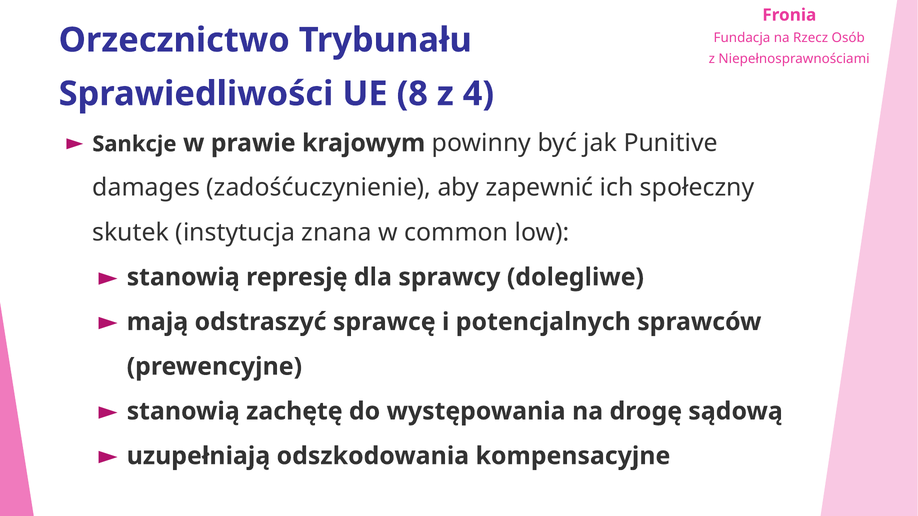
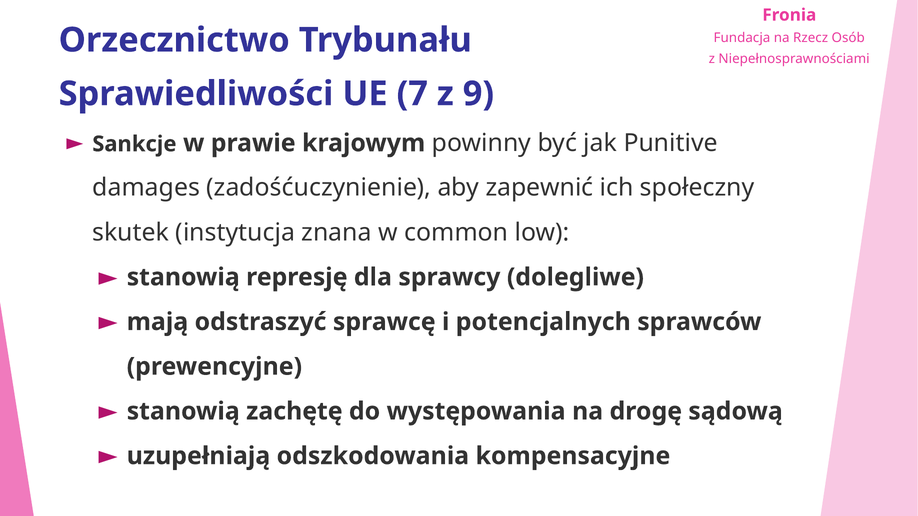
8: 8 -> 7
4: 4 -> 9
